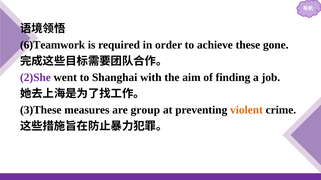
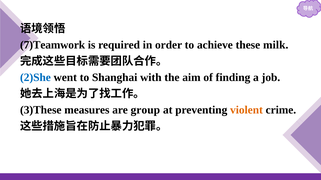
6)Teamwork: 6)Teamwork -> 7)Teamwork
gone: gone -> milk
2)She colour: purple -> blue
